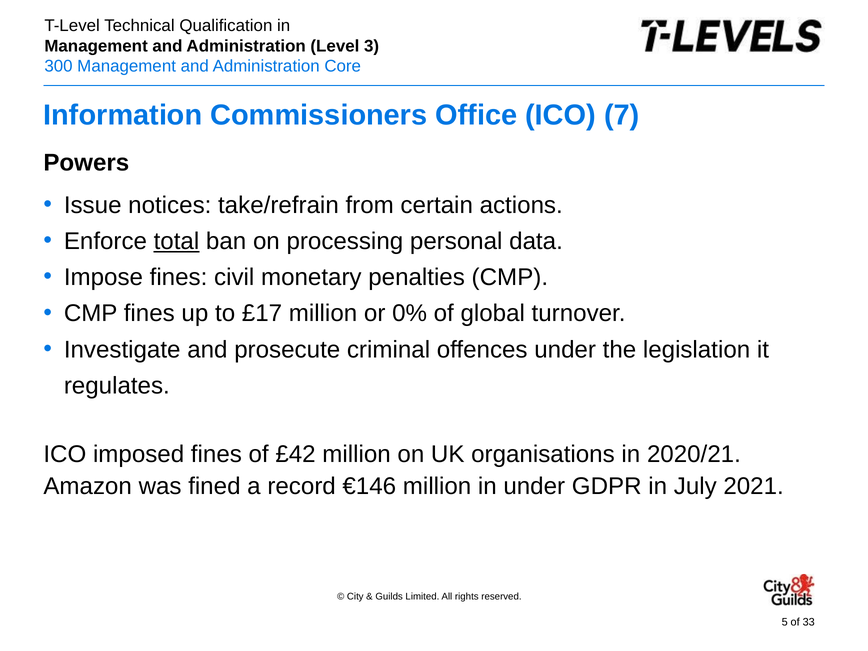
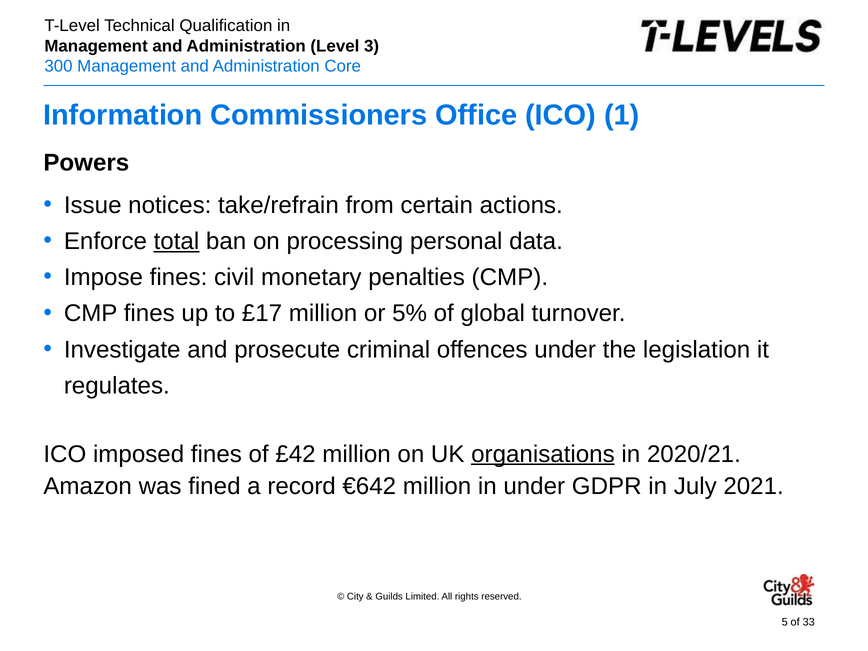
7: 7 -> 1
0%: 0% -> 5%
organisations underline: none -> present
€146: €146 -> €642
